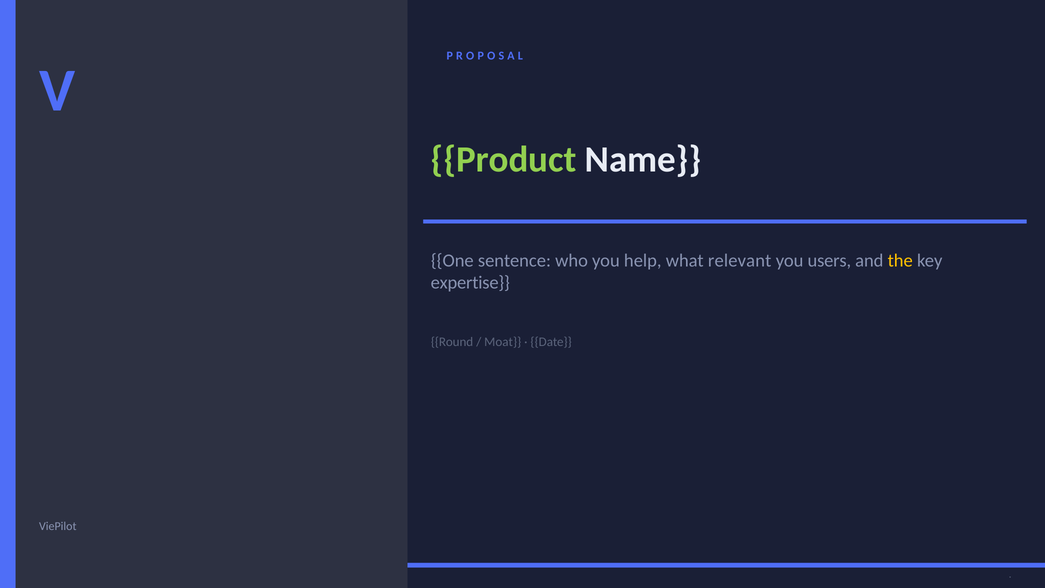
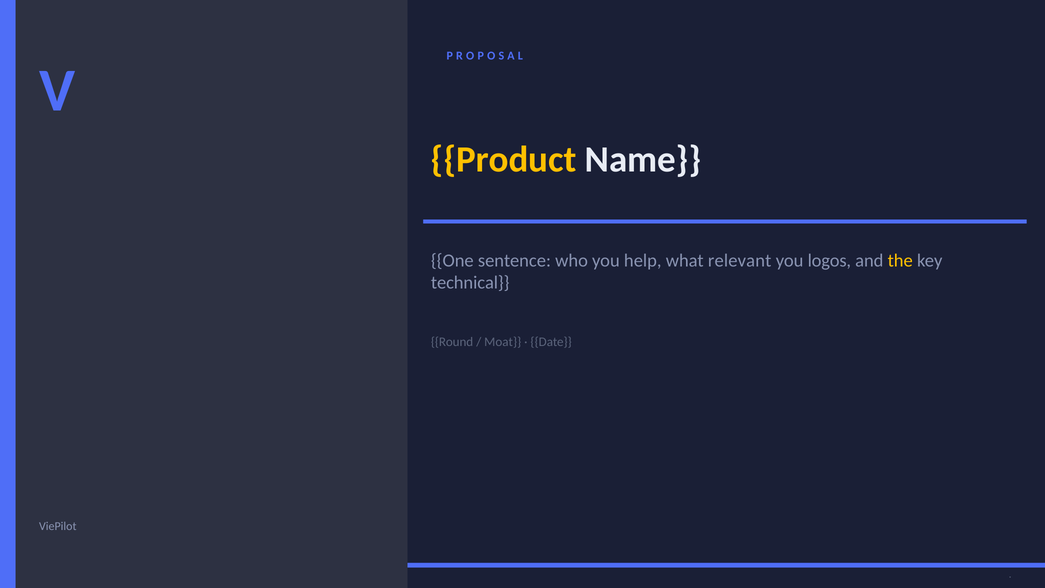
Product colour: light green -> yellow
users: users -> logos
expertise: expertise -> technical
